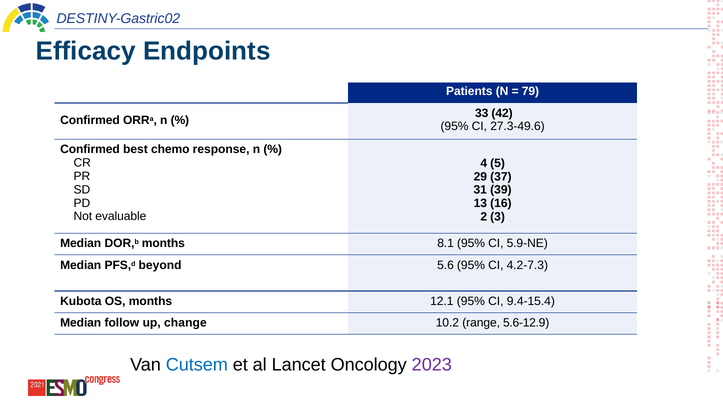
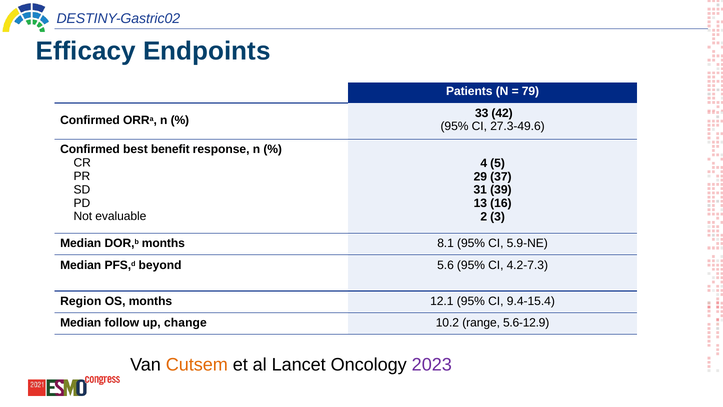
chemo: chemo -> benefit
Kubota: Kubota -> Region
Cutsem colour: blue -> orange
